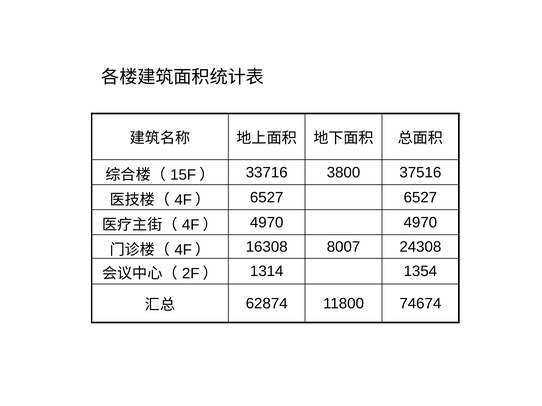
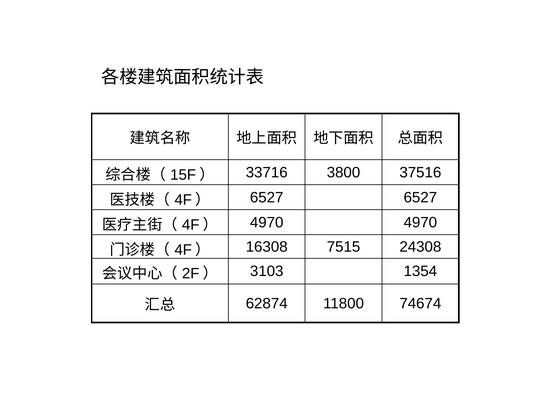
8007: 8007 -> 7515
1314: 1314 -> 3103
